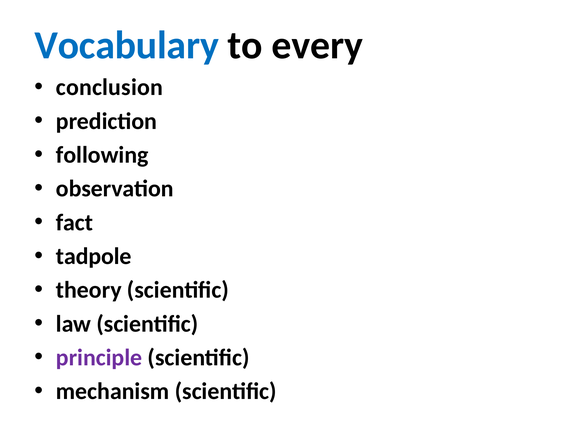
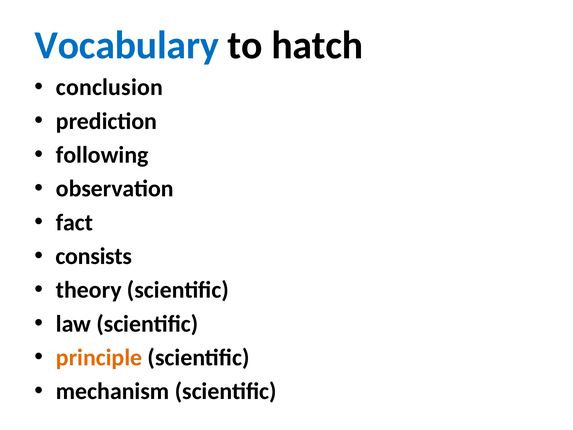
every: every -> hatch
tadpole: tadpole -> consists
principle colour: purple -> orange
